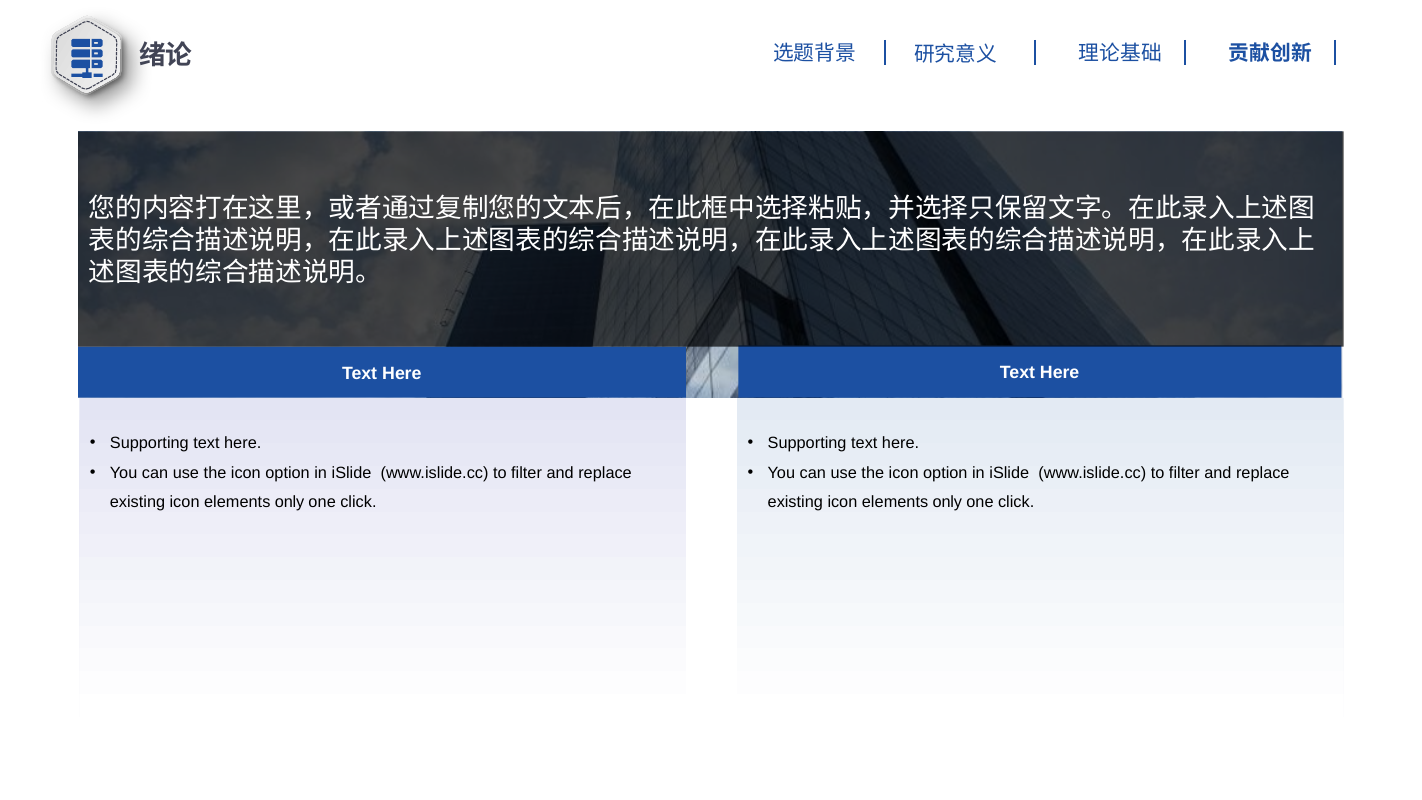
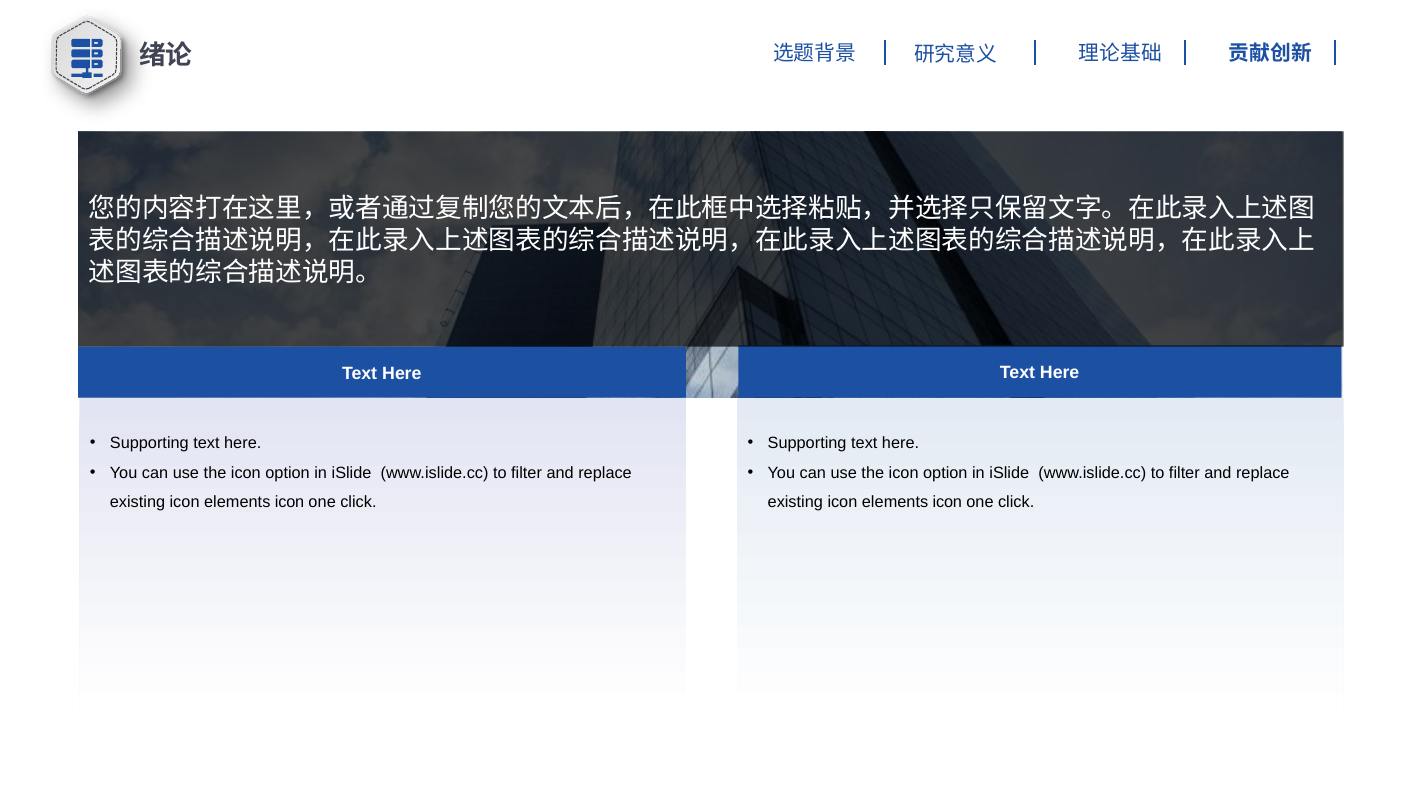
only at (290, 502): only -> icon
only at (947, 502): only -> icon
